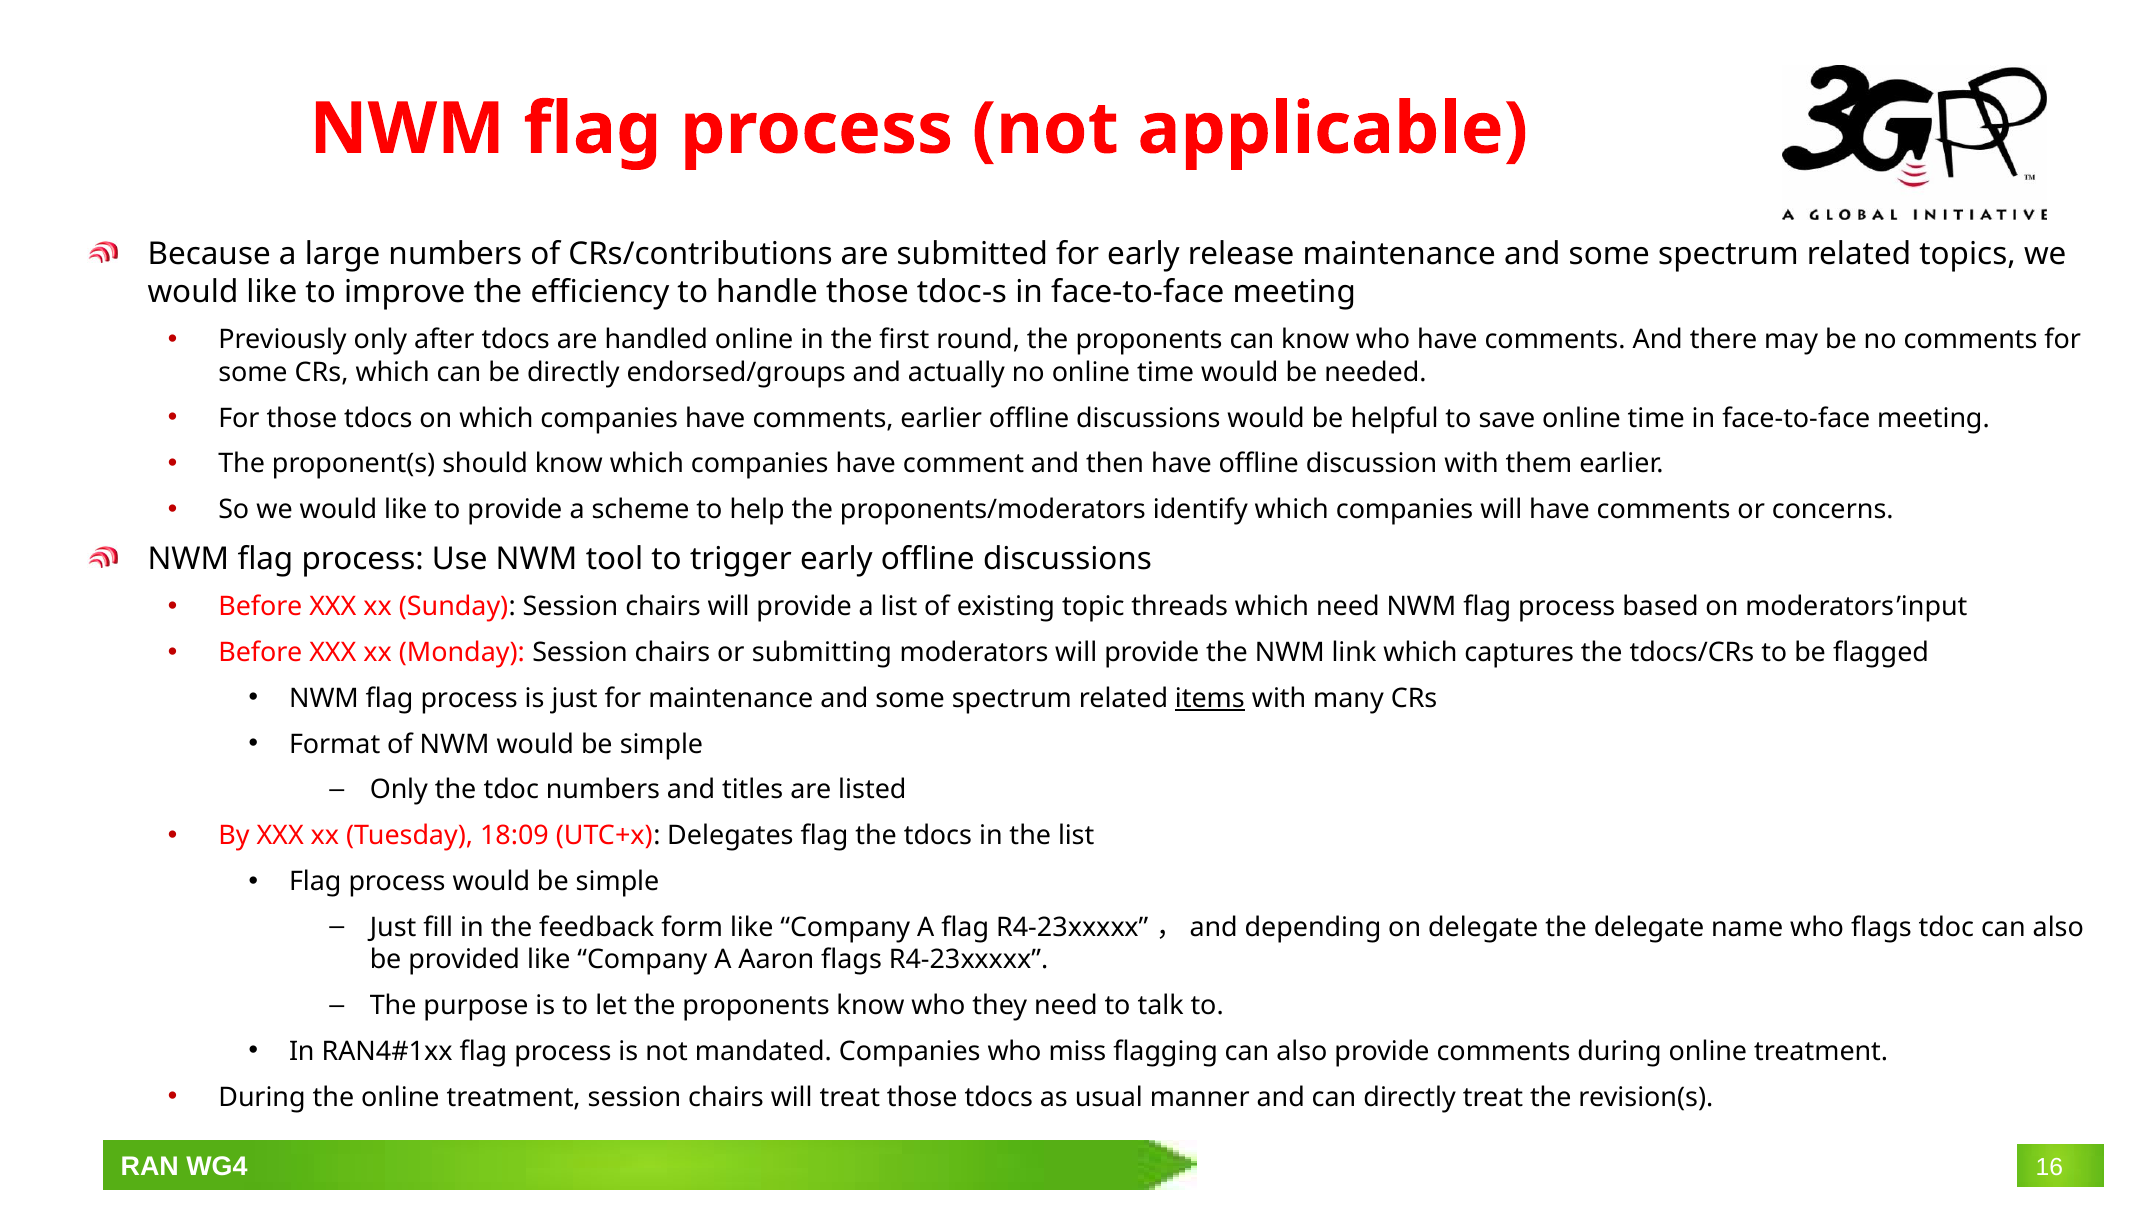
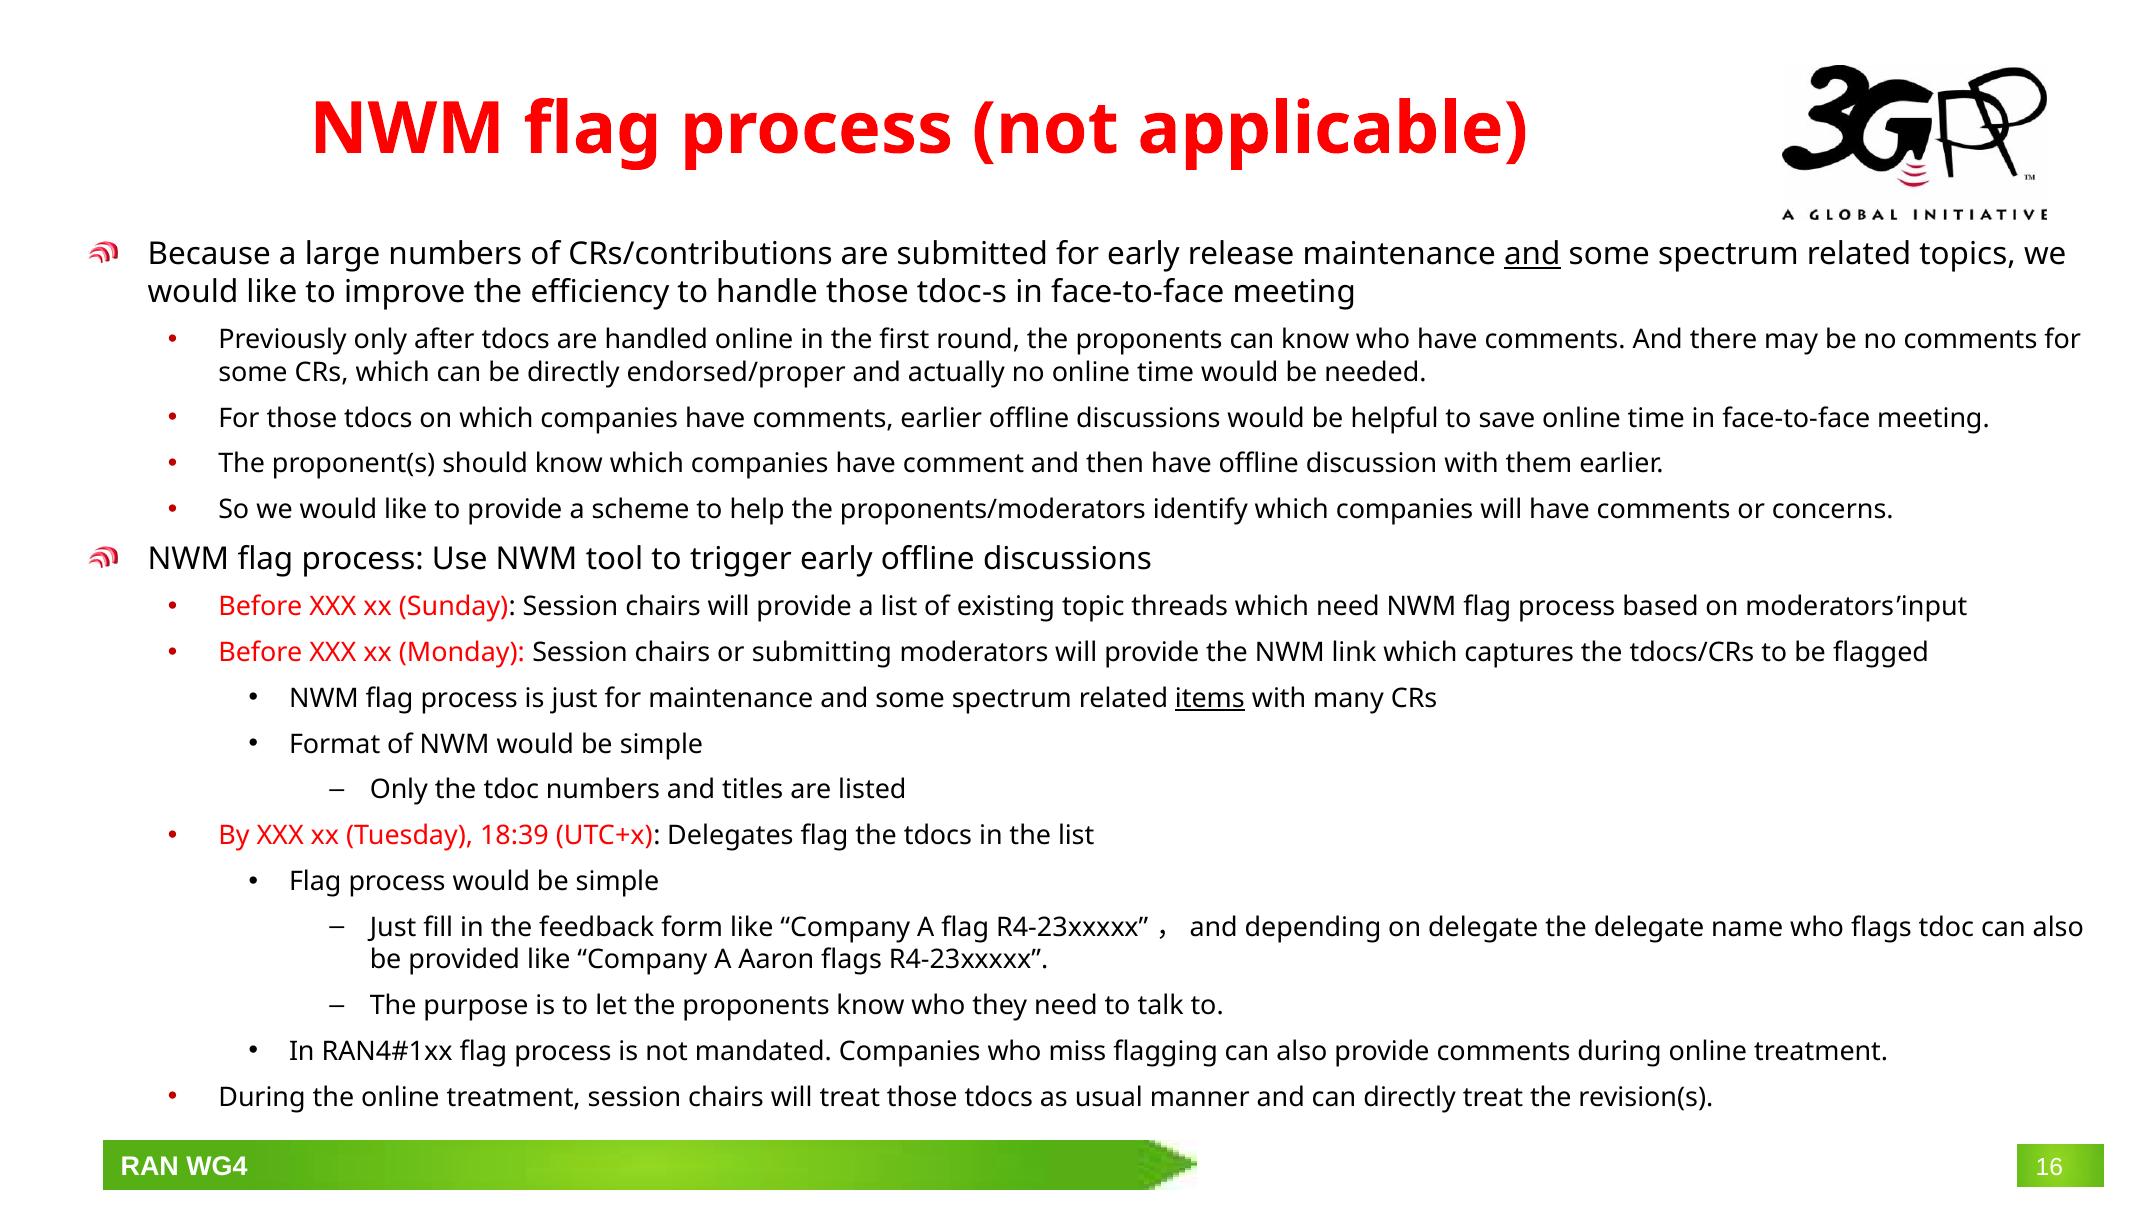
and at (1532, 254) underline: none -> present
endorsed/groups: endorsed/groups -> endorsed/proper
18:09: 18:09 -> 18:39
